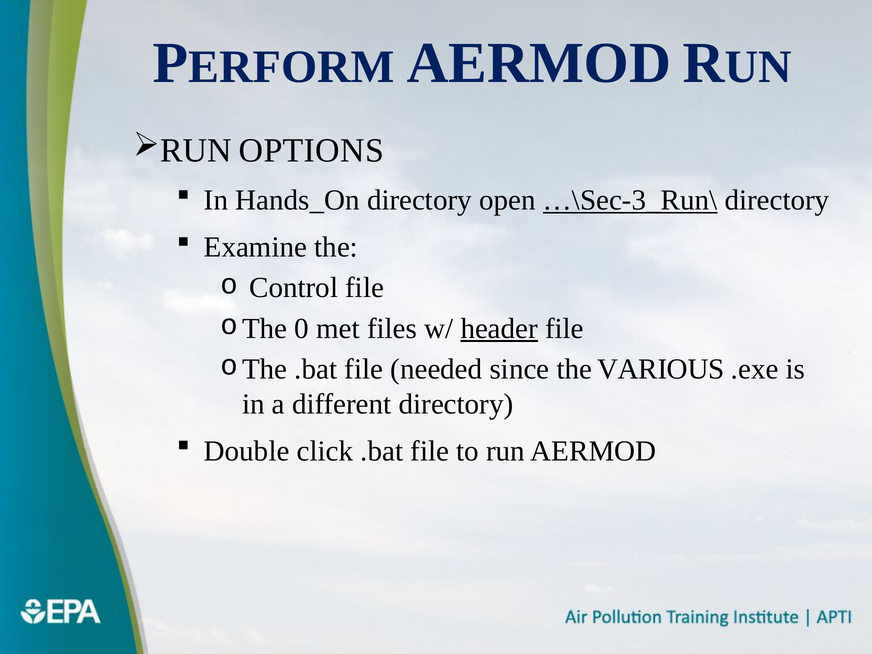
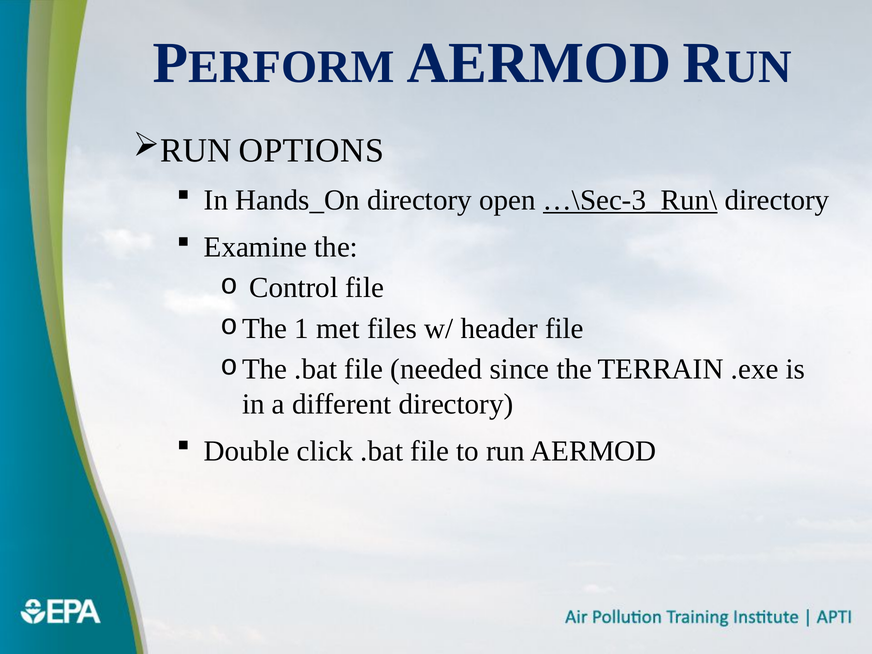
0: 0 -> 1
header underline: present -> none
VARIOUS: VARIOUS -> TERRAIN
